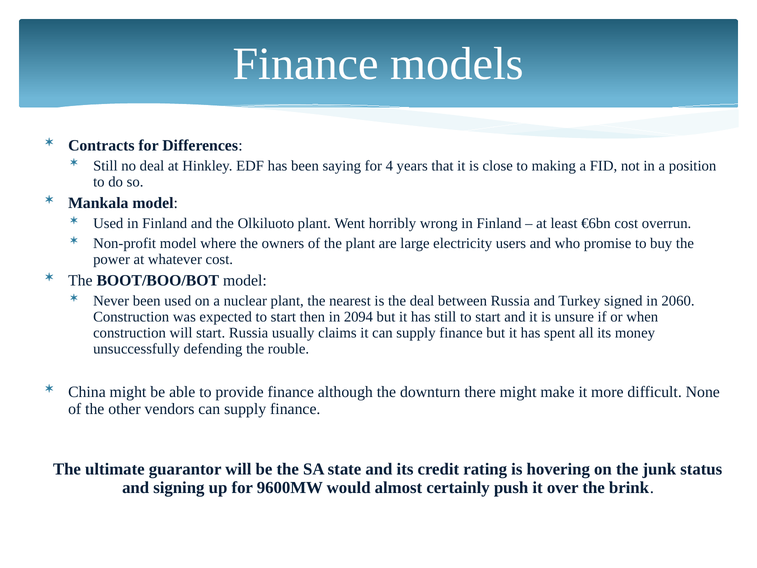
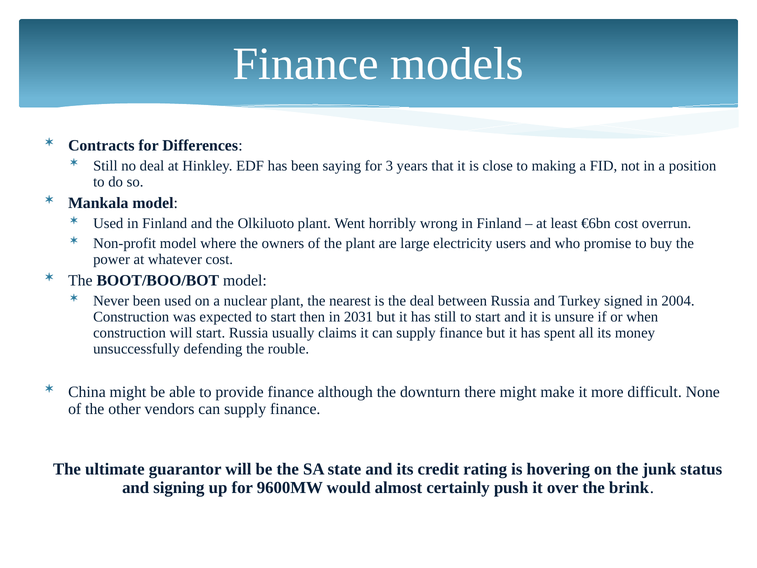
4: 4 -> 3
2060: 2060 -> 2004
2094: 2094 -> 2031
